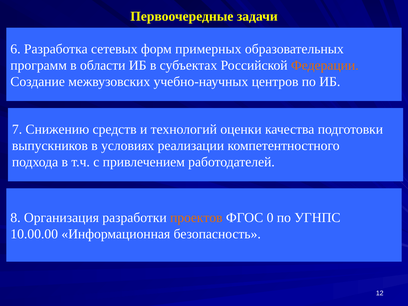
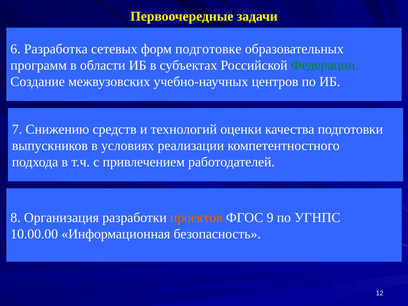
примерных: примерных -> подготовке
Федерации colour: orange -> green
0: 0 -> 9
